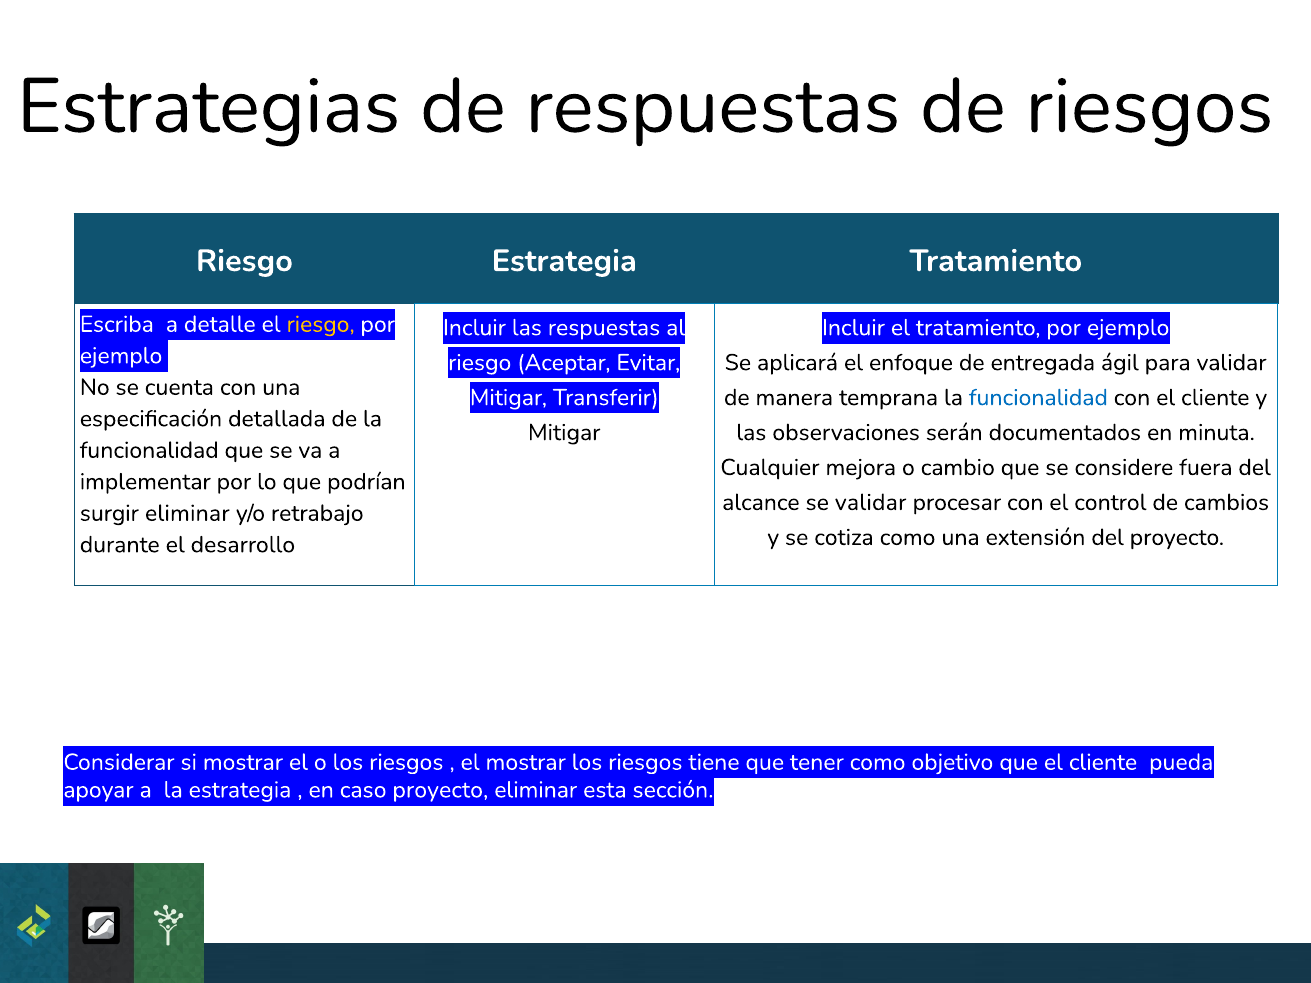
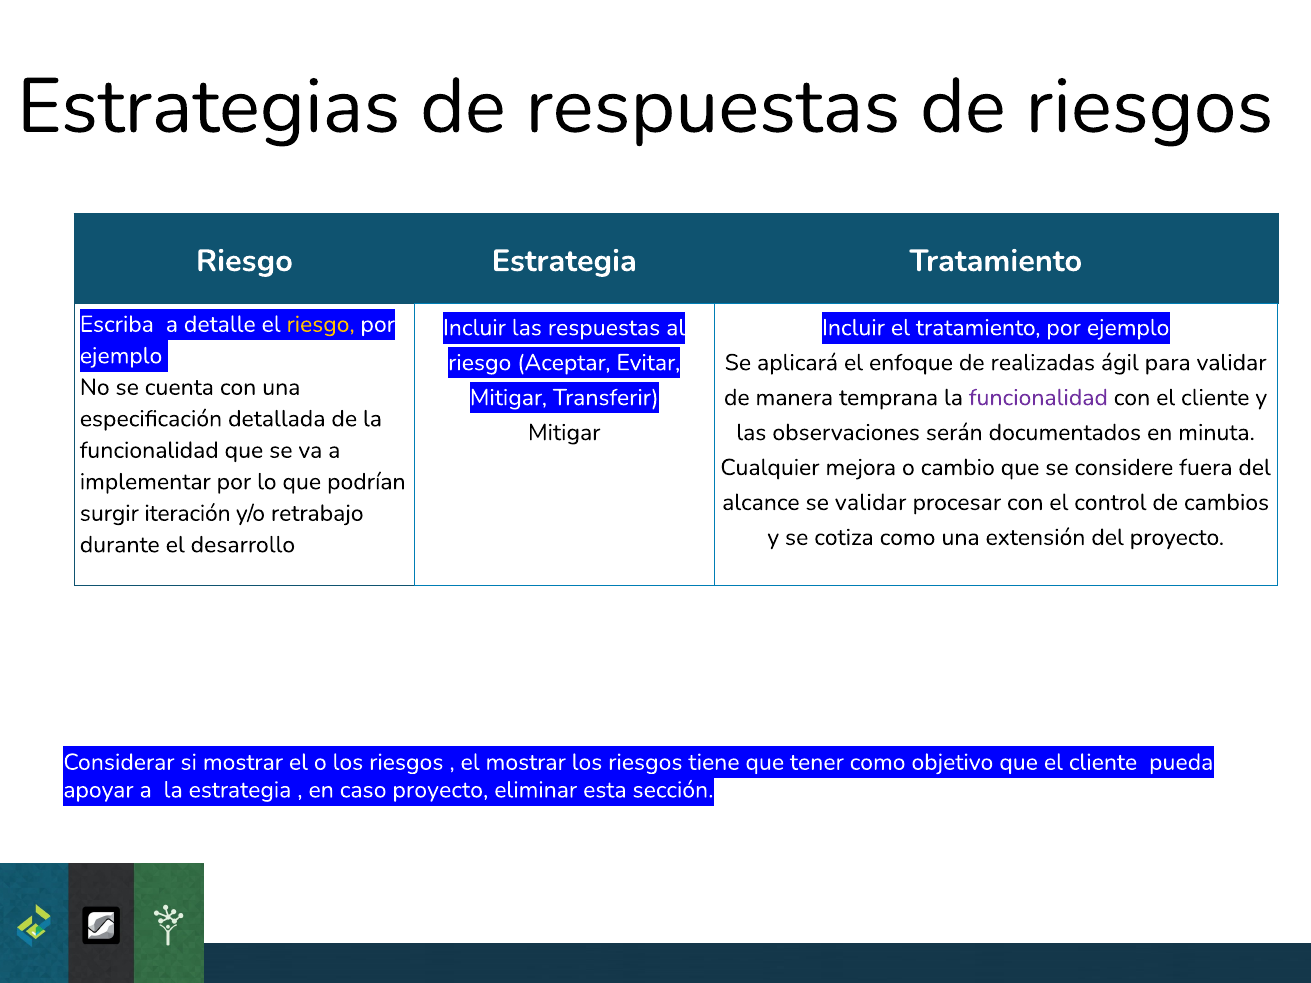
entregada: entregada -> realizadas
funcionalidad at (1038, 398) colour: blue -> purple
surgir eliminar: eliminar -> iteración
